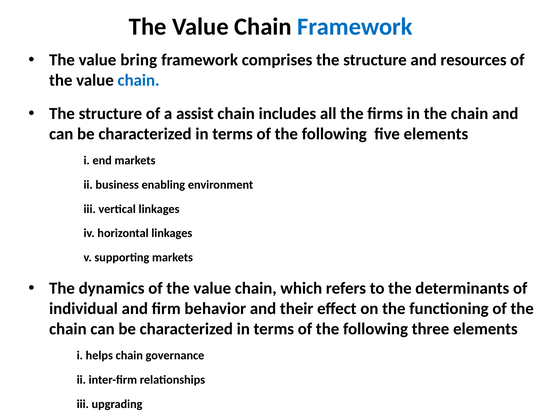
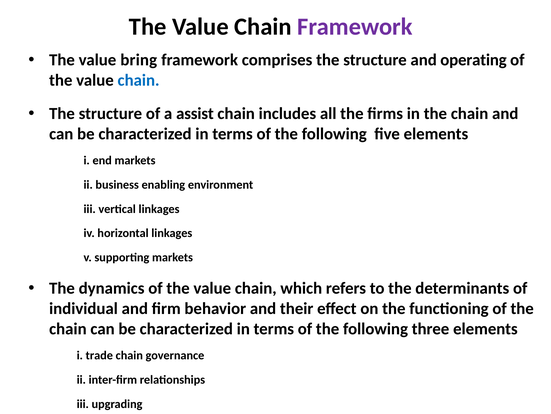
Framework at (355, 27) colour: blue -> purple
resources: resources -> operating
helps: helps -> trade
